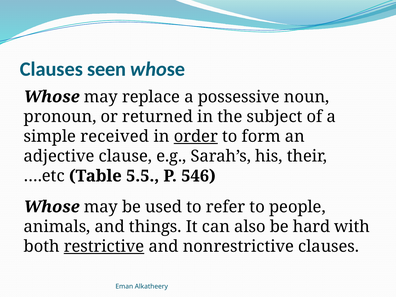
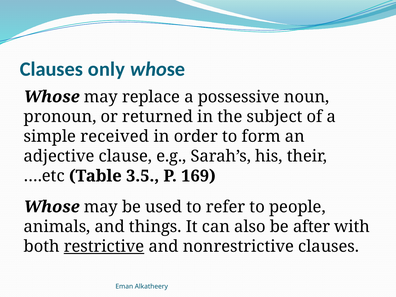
seen: seen -> only
order underline: present -> none
5.5: 5.5 -> 3.5
546: 546 -> 169
hard: hard -> after
